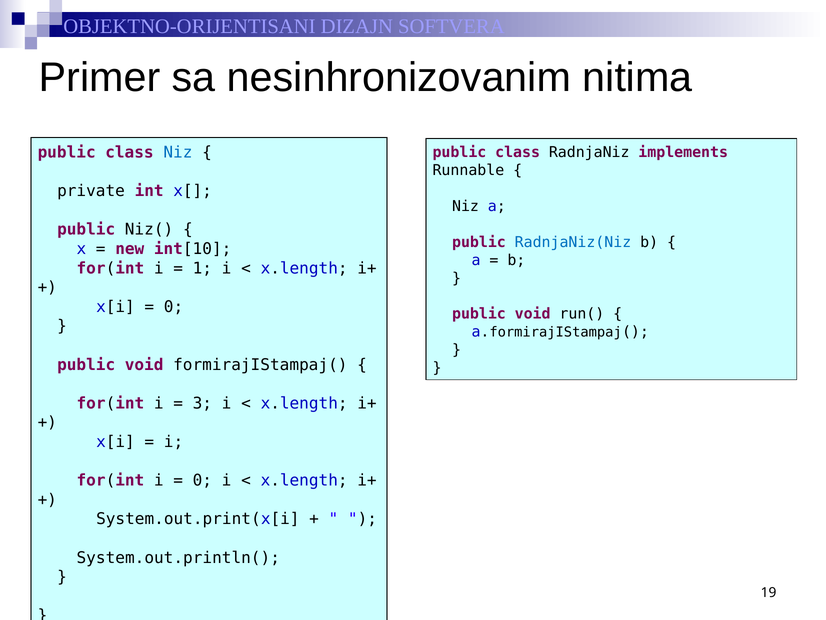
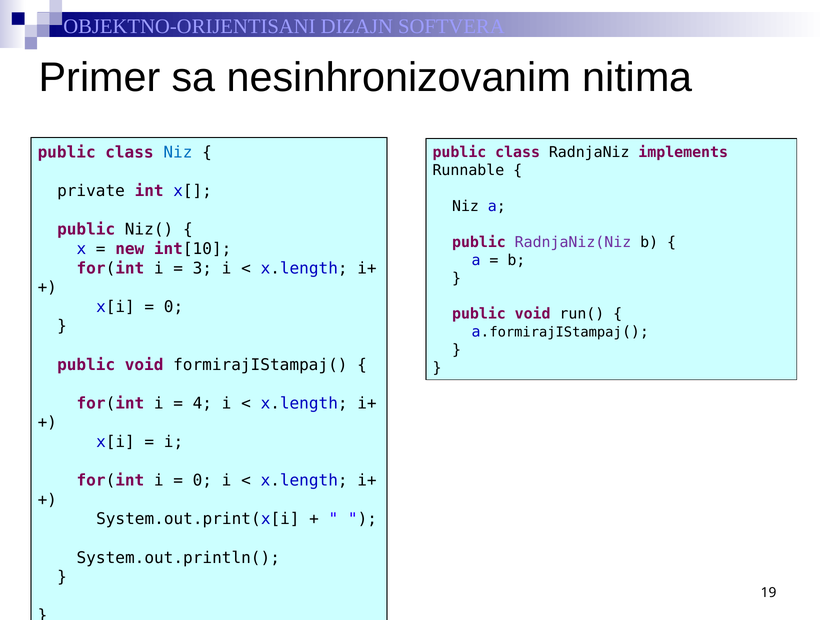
RadnjaNiz(Niz colour: blue -> purple
1: 1 -> 3
3: 3 -> 4
